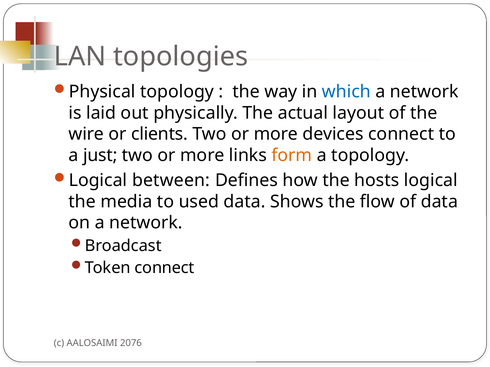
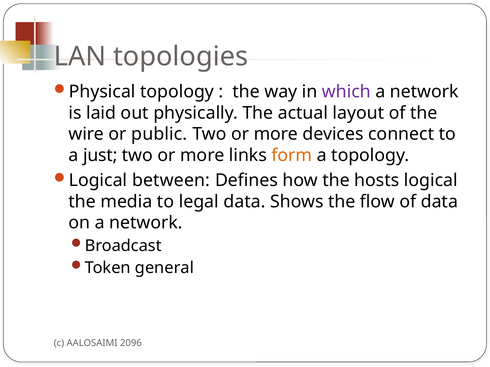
which colour: blue -> purple
clients: clients -> public
used: used -> legal
Token connect: connect -> general
2076: 2076 -> 2096
